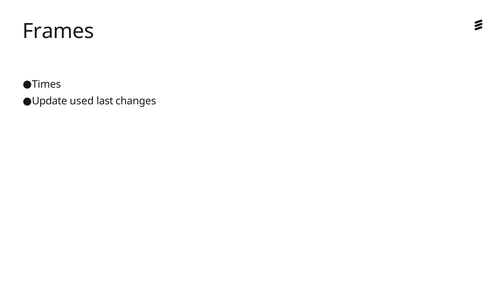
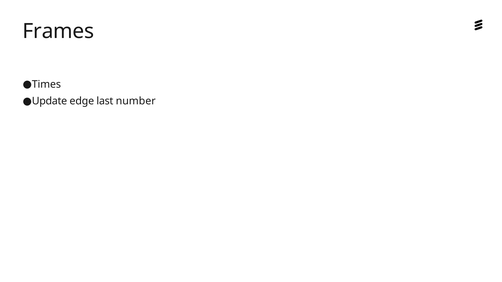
used: used -> edge
changes: changes -> number
